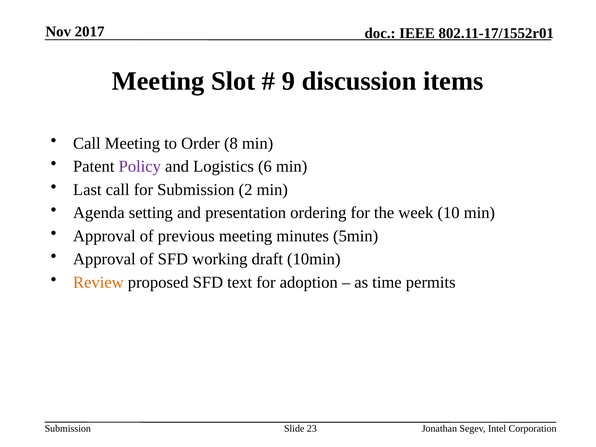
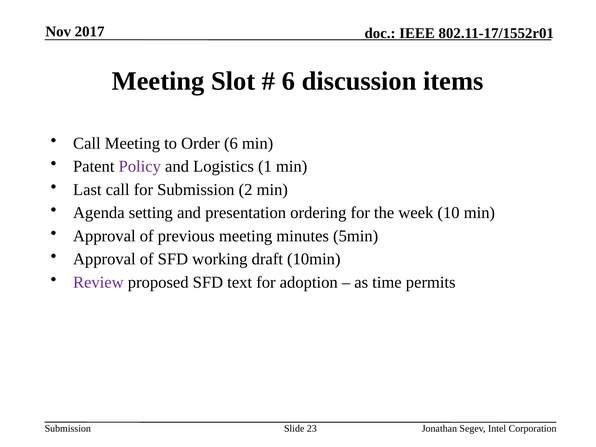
9 at (288, 81): 9 -> 6
Order 8: 8 -> 6
6: 6 -> 1
Review colour: orange -> purple
